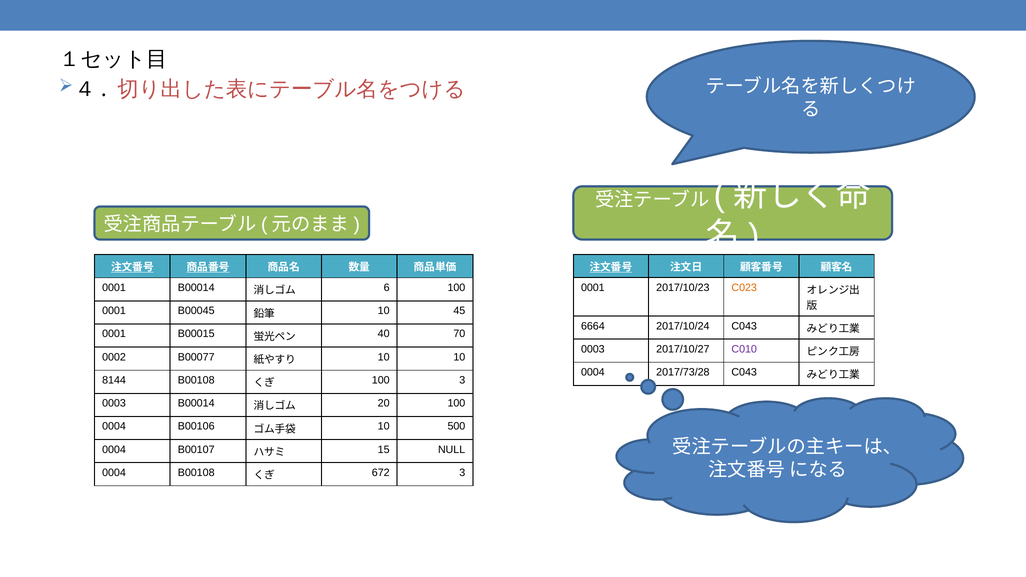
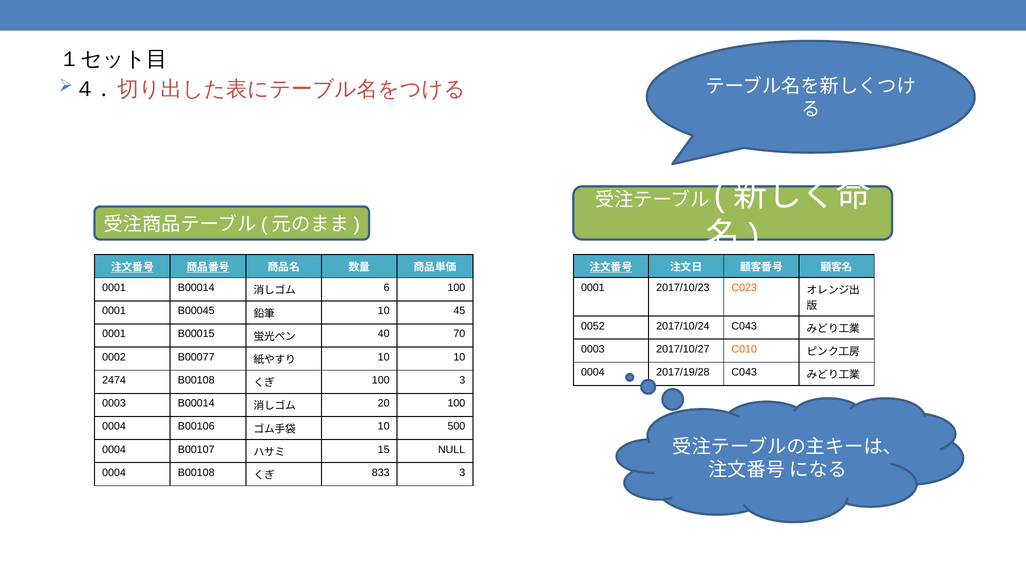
6664: 6664 -> 0052
C010 colour: purple -> orange
2017/73/28: 2017/73/28 -> 2017/19/28
8144: 8144 -> 2474
672: 672 -> 833
